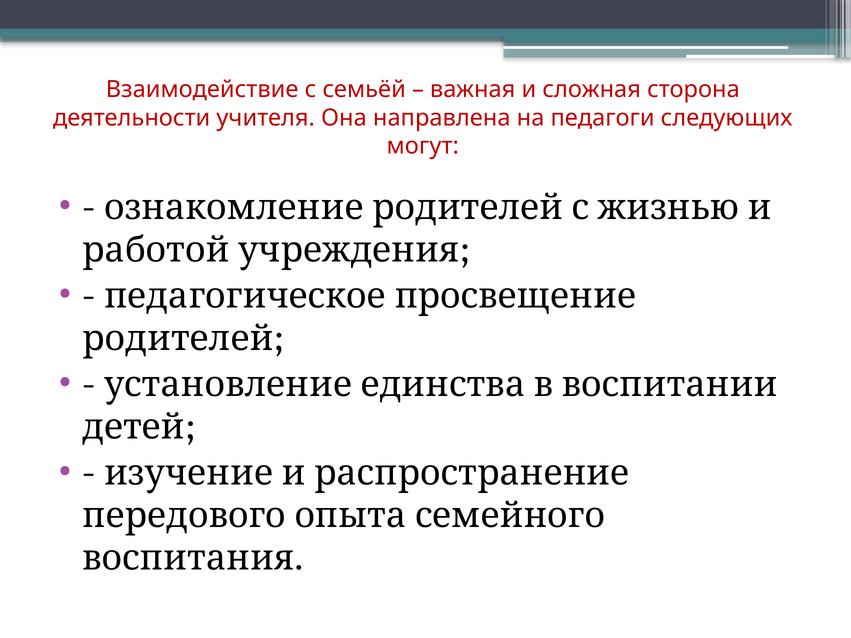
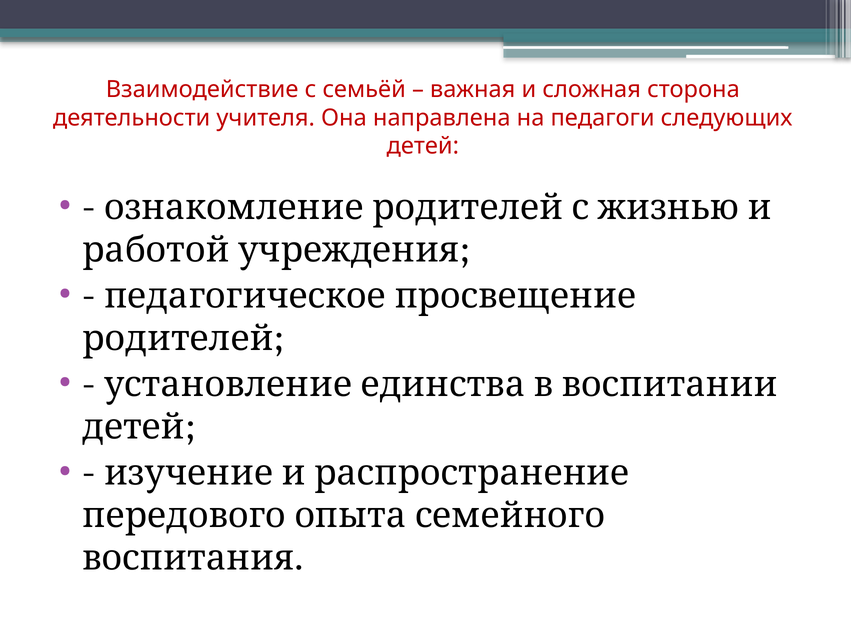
могут at (423, 146): могут -> детей
